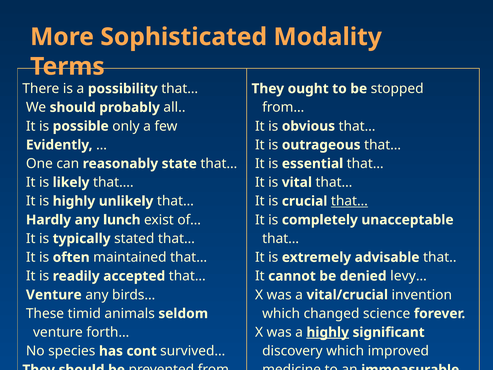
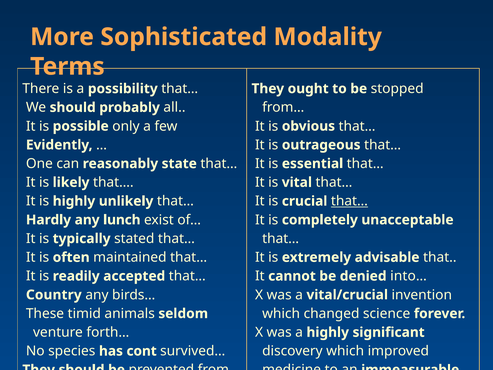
levy…: levy… -> into…
Venture at (54, 295): Venture -> Country
highly at (328, 332) underline: present -> none
